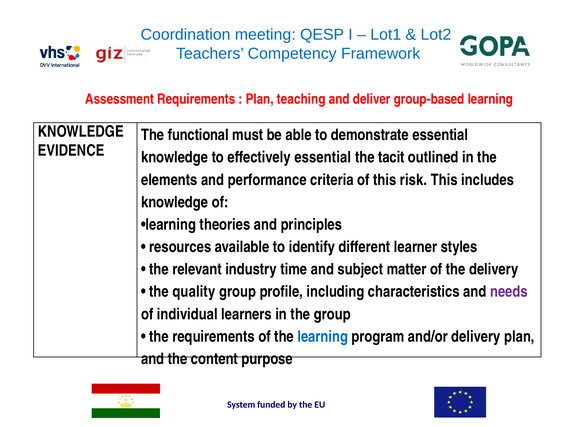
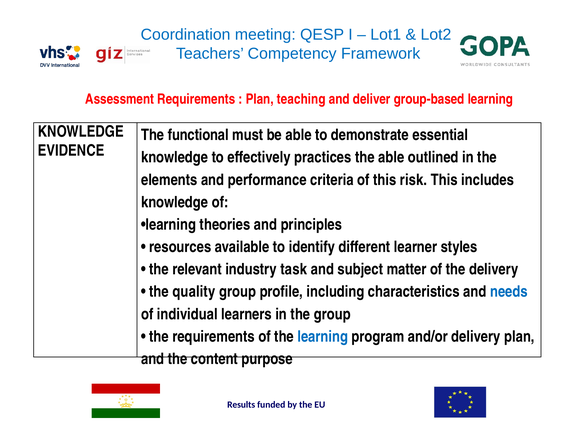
effectively essential: essential -> practices
the tacit: tacit -> able
time: time -> task
needs colour: purple -> blue
System: System -> Results
